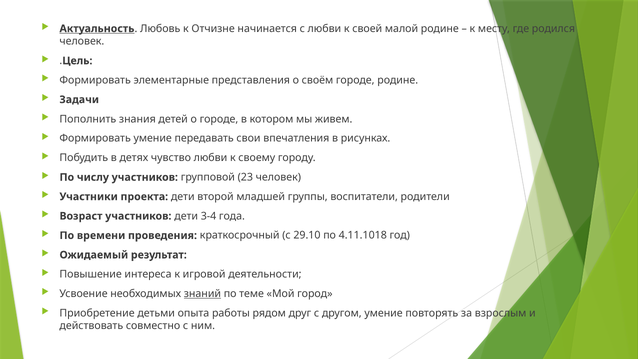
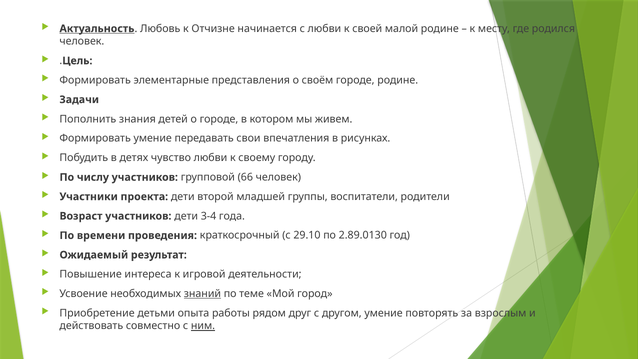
23: 23 -> 66
4.11.1018: 4.11.1018 -> 2.89.0130
ним underline: none -> present
